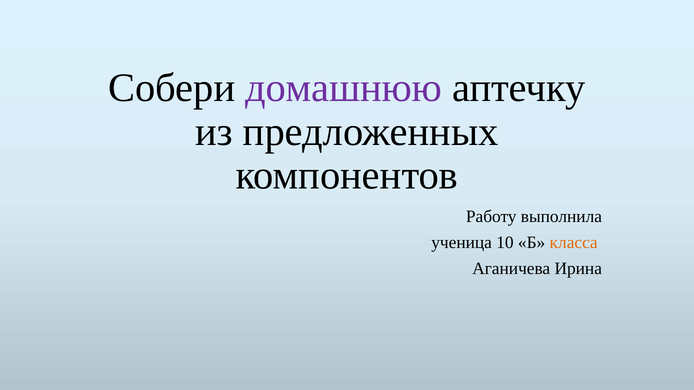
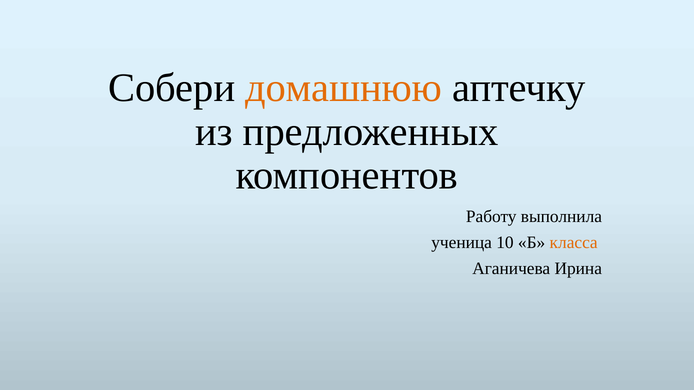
домашнюю colour: purple -> orange
